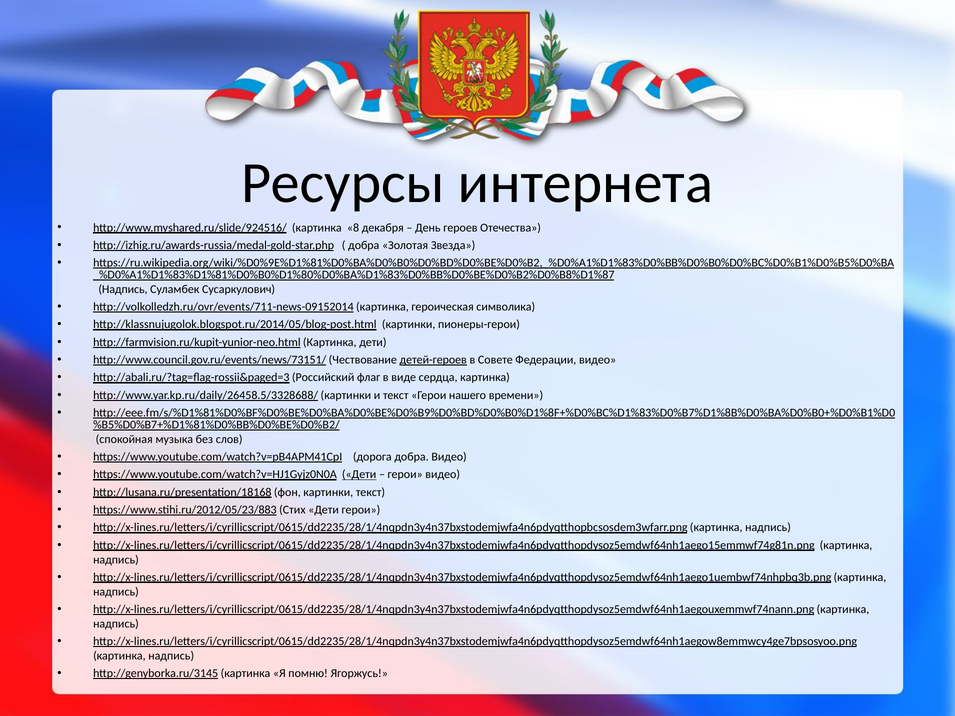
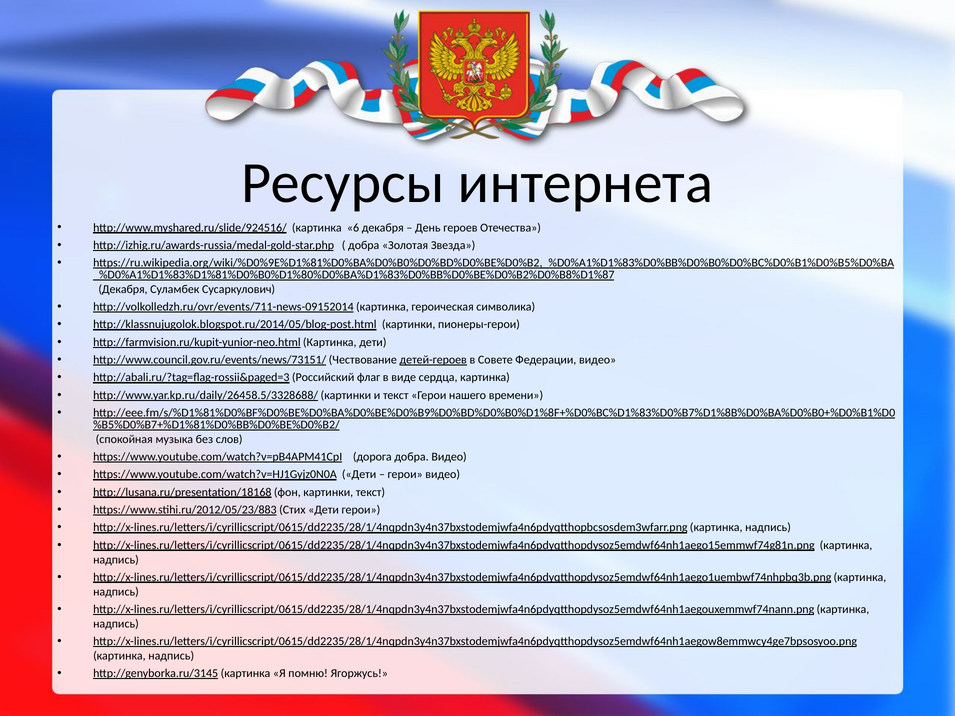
8: 8 -> 6
Надпись at (123, 289): Надпись -> Декабря
Дети at (359, 475) underline: present -> none
